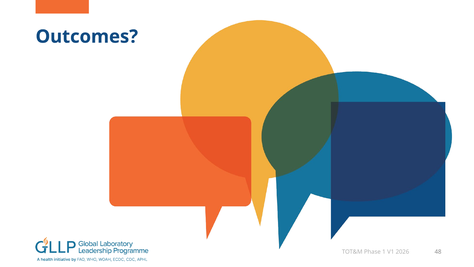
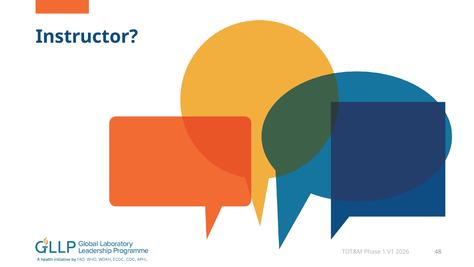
Outcomes: Outcomes -> Instructor
